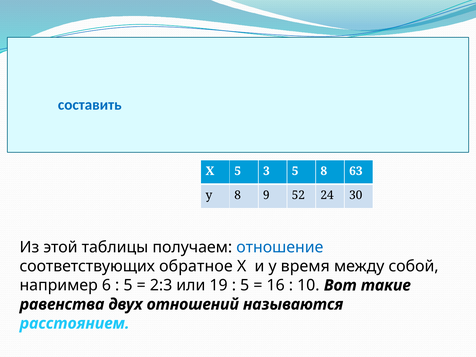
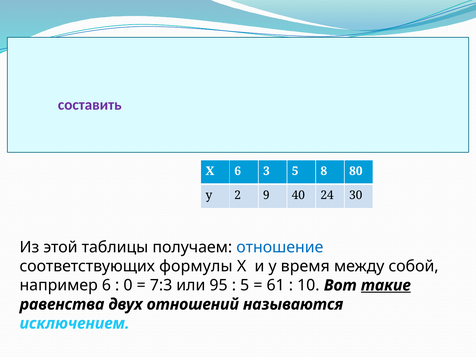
составить colour: blue -> purple
Х 5: 5 -> 6
63: 63 -> 80
у 8: 8 -> 2
52: 52 -> 40
обратное: обратное -> формулы
5 at (128, 285): 5 -> 0
2:3: 2:3 -> 7:3
19: 19 -> 95
16: 16 -> 61
такие underline: none -> present
расстоянием: расстоянием -> исключением
